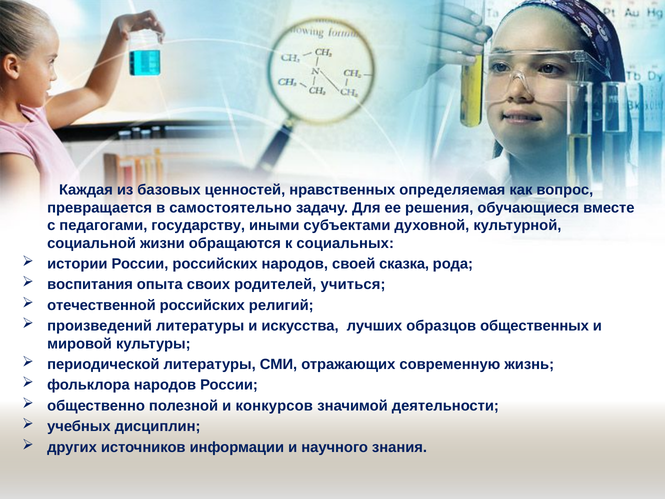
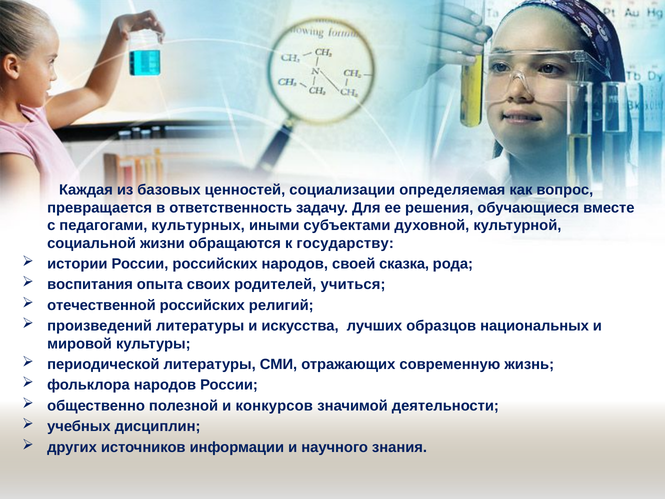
нравственных: нравственных -> социализации
самостоятельно: самостоятельно -> ответственность
государству: государству -> культурных
социальных: социальных -> государству
общественных: общественных -> национальных
